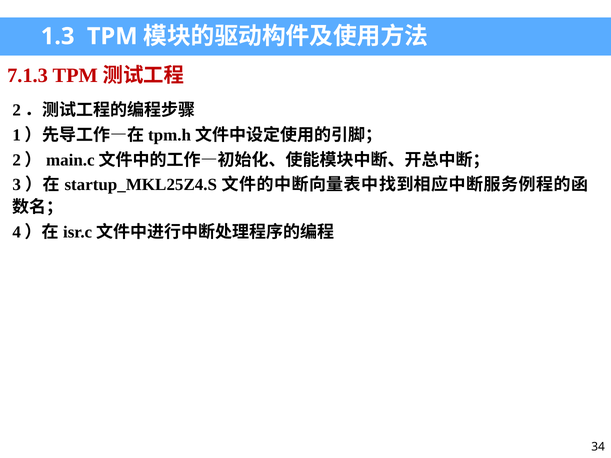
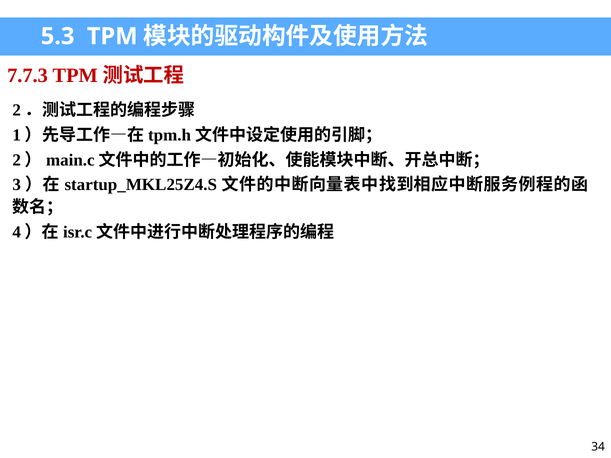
1.3: 1.3 -> 5.3
7.1.3: 7.1.3 -> 7.7.3
